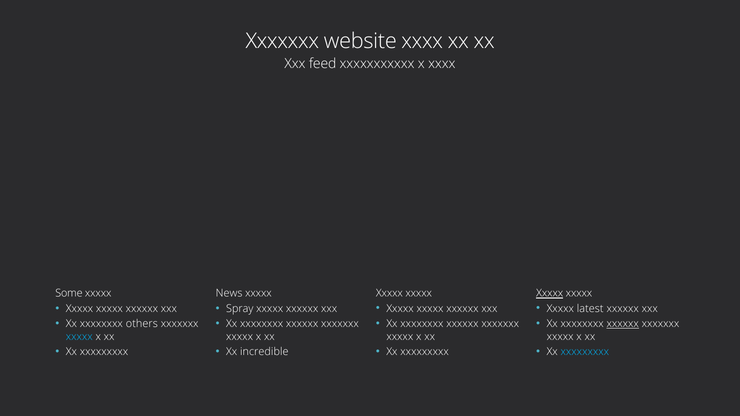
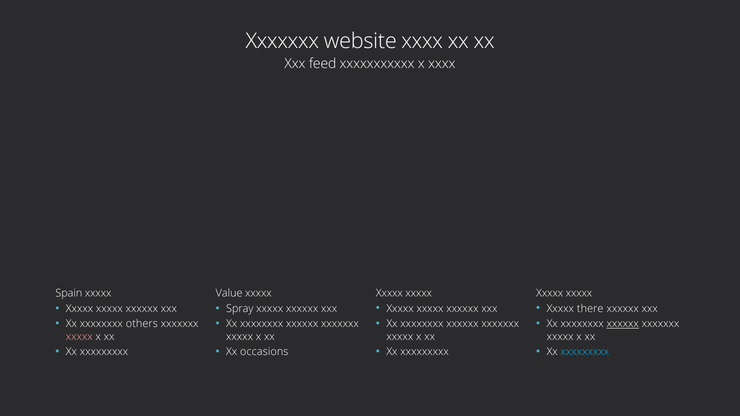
Some: Some -> Spain
News: News -> Value
Xxxxx at (550, 294) underline: present -> none
latest: latest -> there
xxxxx at (79, 337) colour: light blue -> pink
incredible: incredible -> occasions
